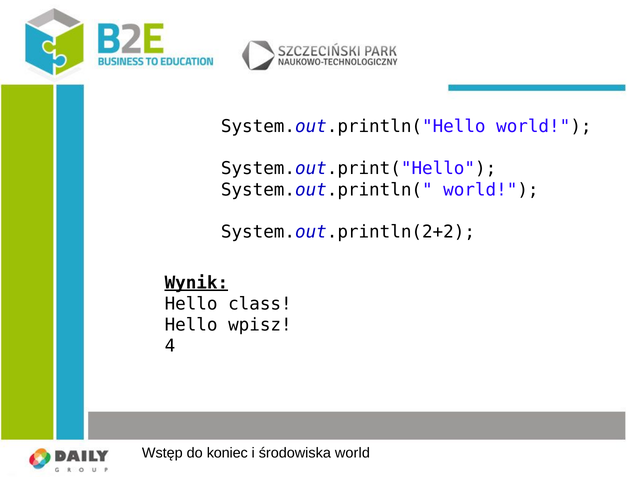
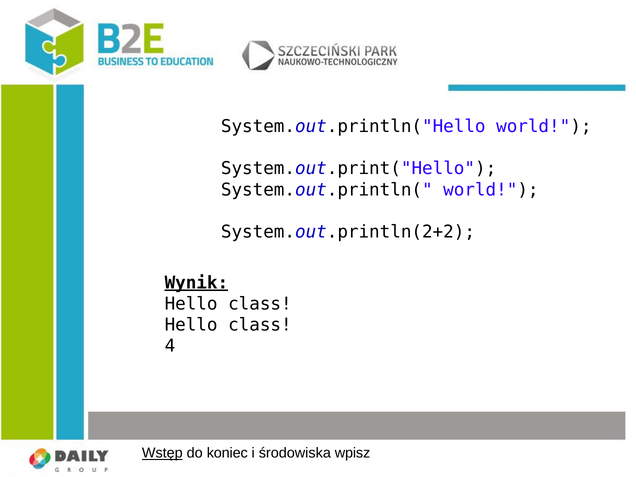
wpisz at (260, 325): wpisz -> class
Wstęp underline: none -> present
środowiska world: world -> wpisz
